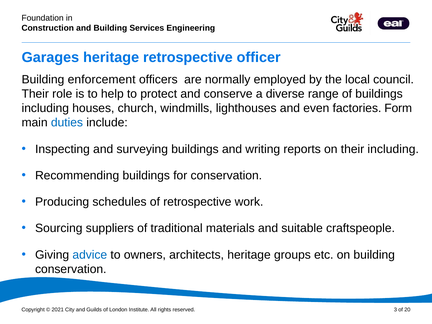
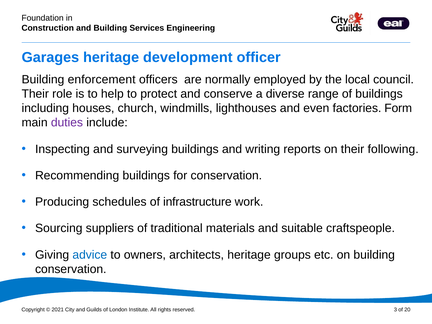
heritage retrospective: retrospective -> development
duties colour: blue -> purple
their including: including -> following
of retrospective: retrospective -> infrastructure
